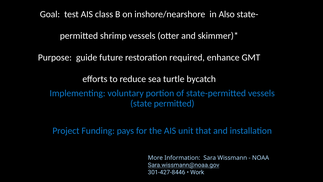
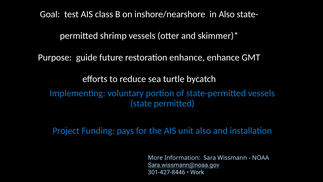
restoration required: required -> enhance
unit that: that -> also
